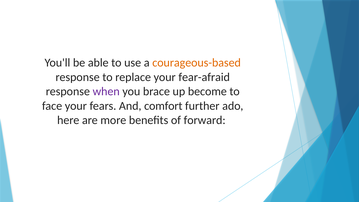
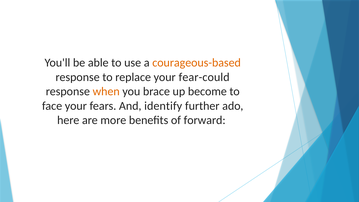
fear-afraid: fear-afraid -> fear-could
when colour: purple -> orange
comfort: comfort -> identify
